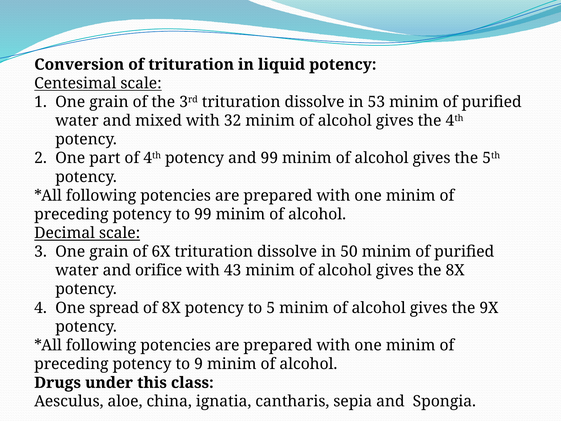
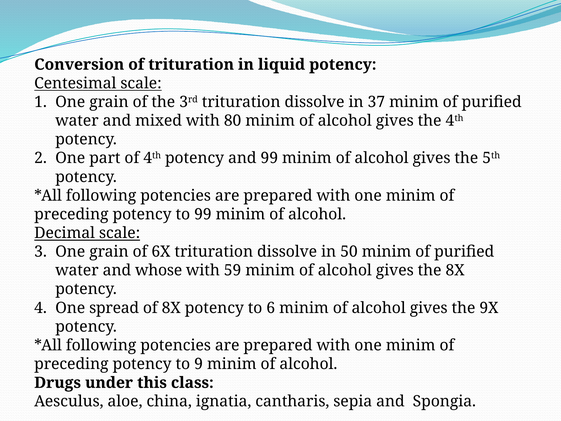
53: 53 -> 37
32: 32 -> 80
orifice: orifice -> whose
43: 43 -> 59
5: 5 -> 6
